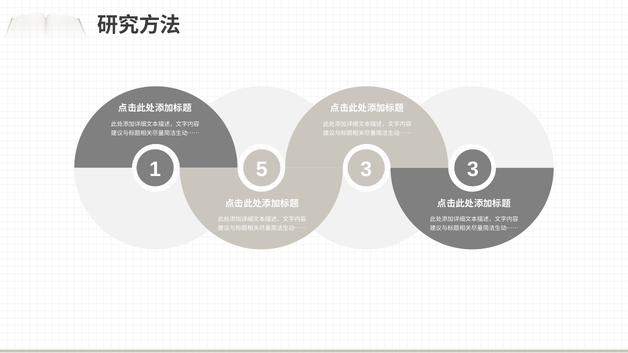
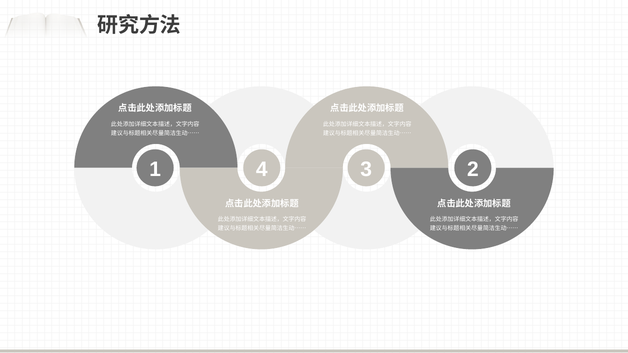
5: 5 -> 4
3 3: 3 -> 2
